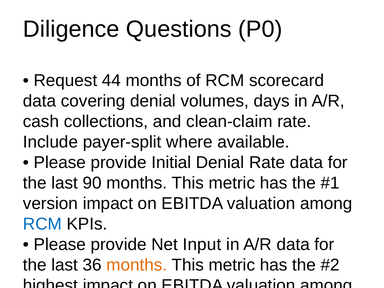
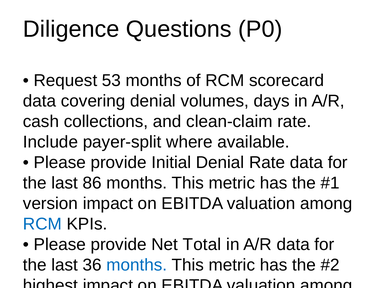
44: 44 -> 53
90: 90 -> 86
Input: Input -> Total
months at (137, 265) colour: orange -> blue
